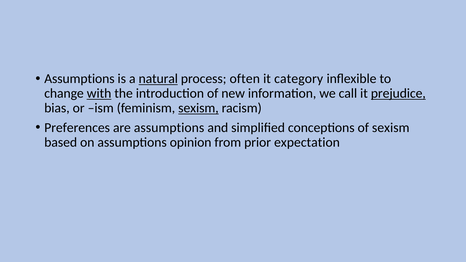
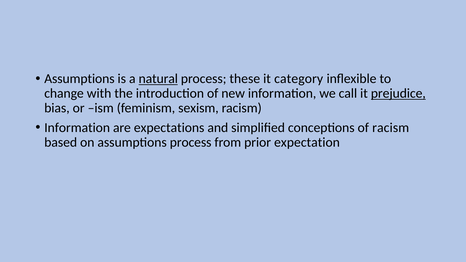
often: often -> these
with underline: present -> none
sexism at (198, 108) underline: present -> none
Preferences at (77, 128): Preferences -> Information
are assumptions: assumptions -> expectations
of sexism: sexism -> racism
assumptions opinion: opinion -> process
